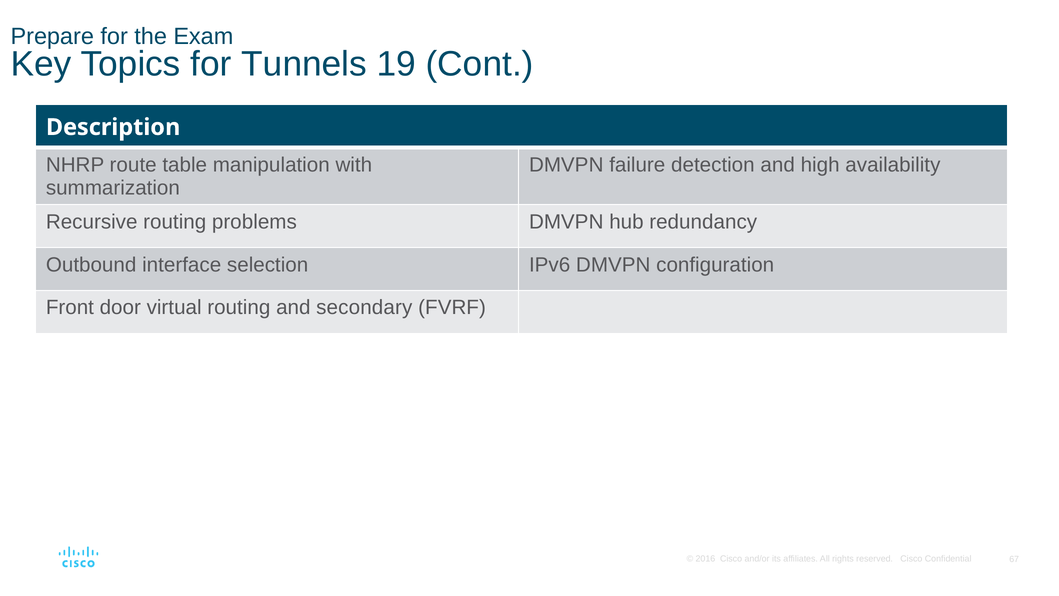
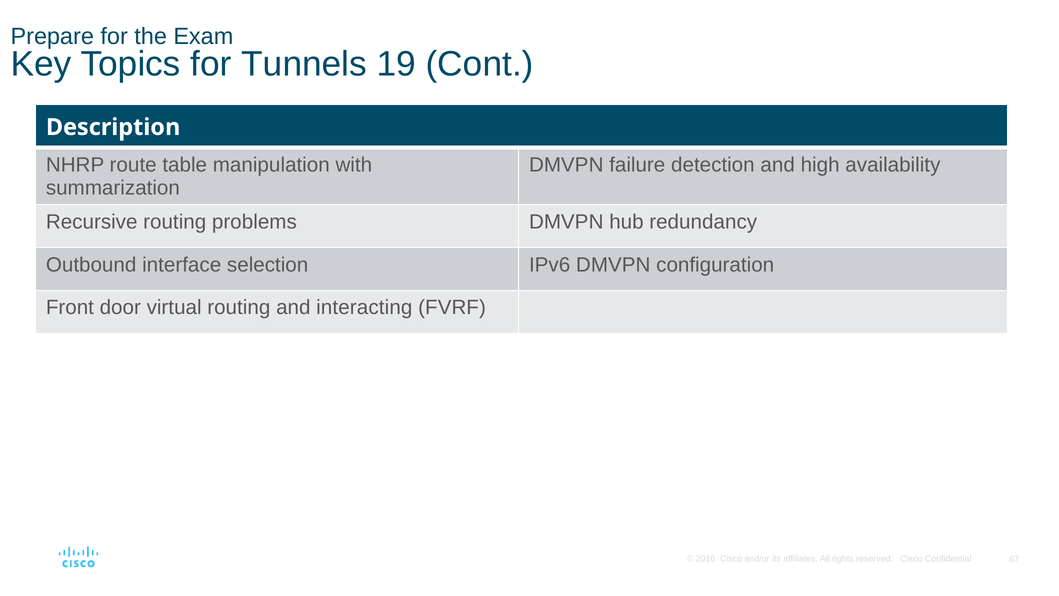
secondary: secondary -> interacting
